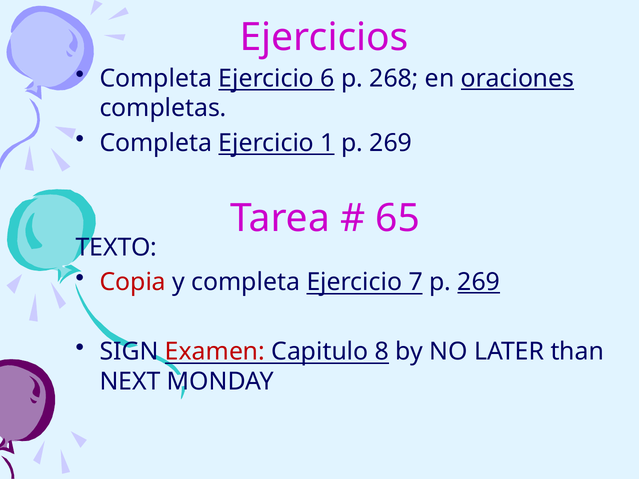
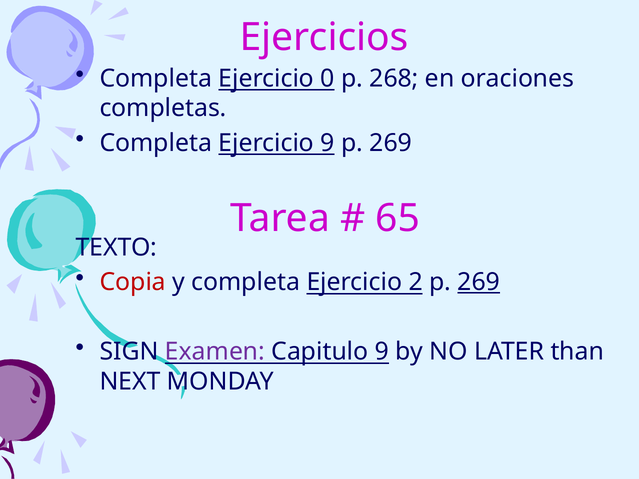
6: 6 -> 0
oraciones underline: present -> none
Ejercicio 1: 1 -> 9
7: 7 -> 2
Examen colour: red -> purple
Capitulo 8: 8 -> 9
